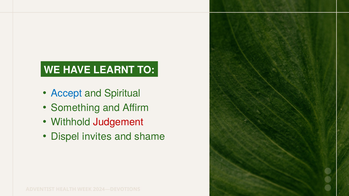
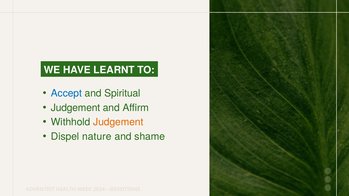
Something at (75, 108): Something -> Judgement
Judgement at (118, 122) colour: red -> orange
invites: invites -> nature
